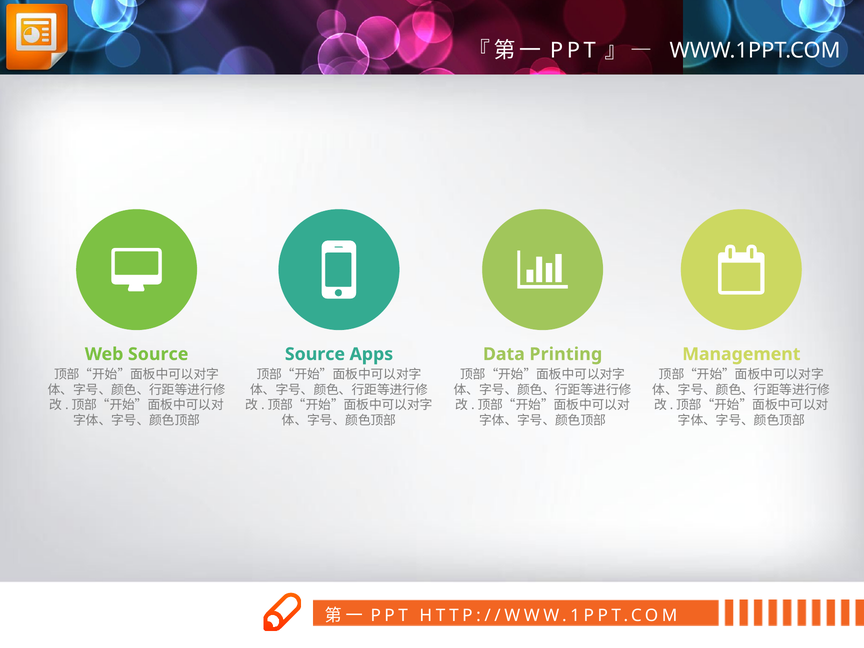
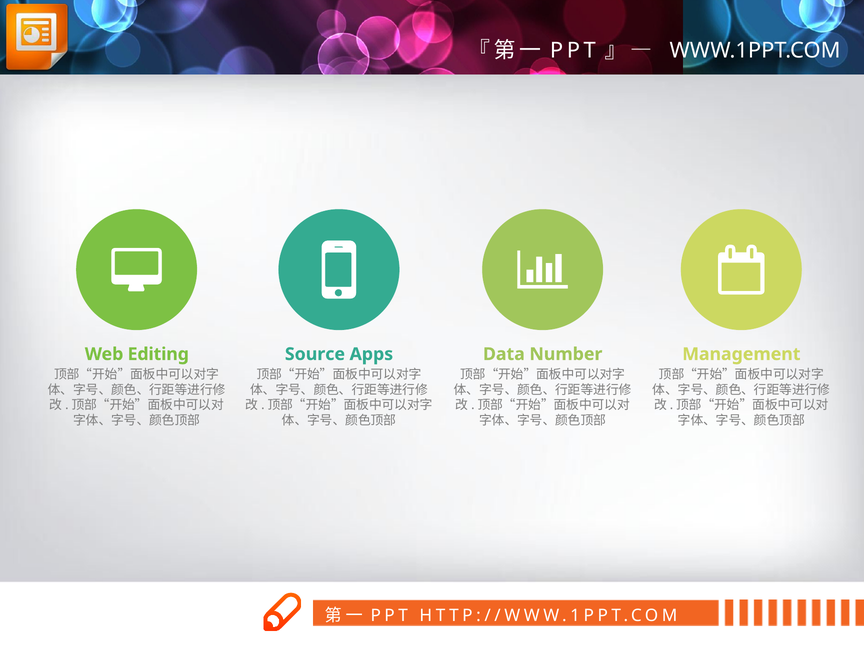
Web Source: Source -> Editing
Printing: Printing -> Number
